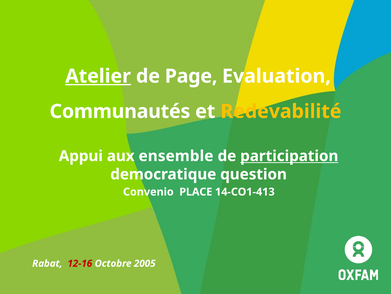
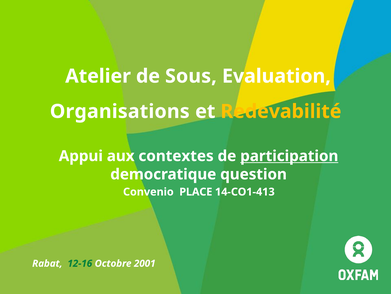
Atelier underline: present -> none
Page: Page -> Sous
Communautés: Communautés -> Organisations
ensemble: ensemble -> contextes
12-16 colour: red -> green
2005: 2005 -> 2001
